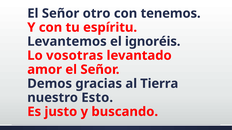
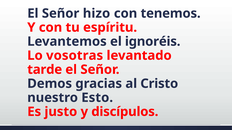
otro: otro -> hizo
amor: amor -> tarde
Tierra: Tierra -> Cristo
buscando: buscando -> discípulos
